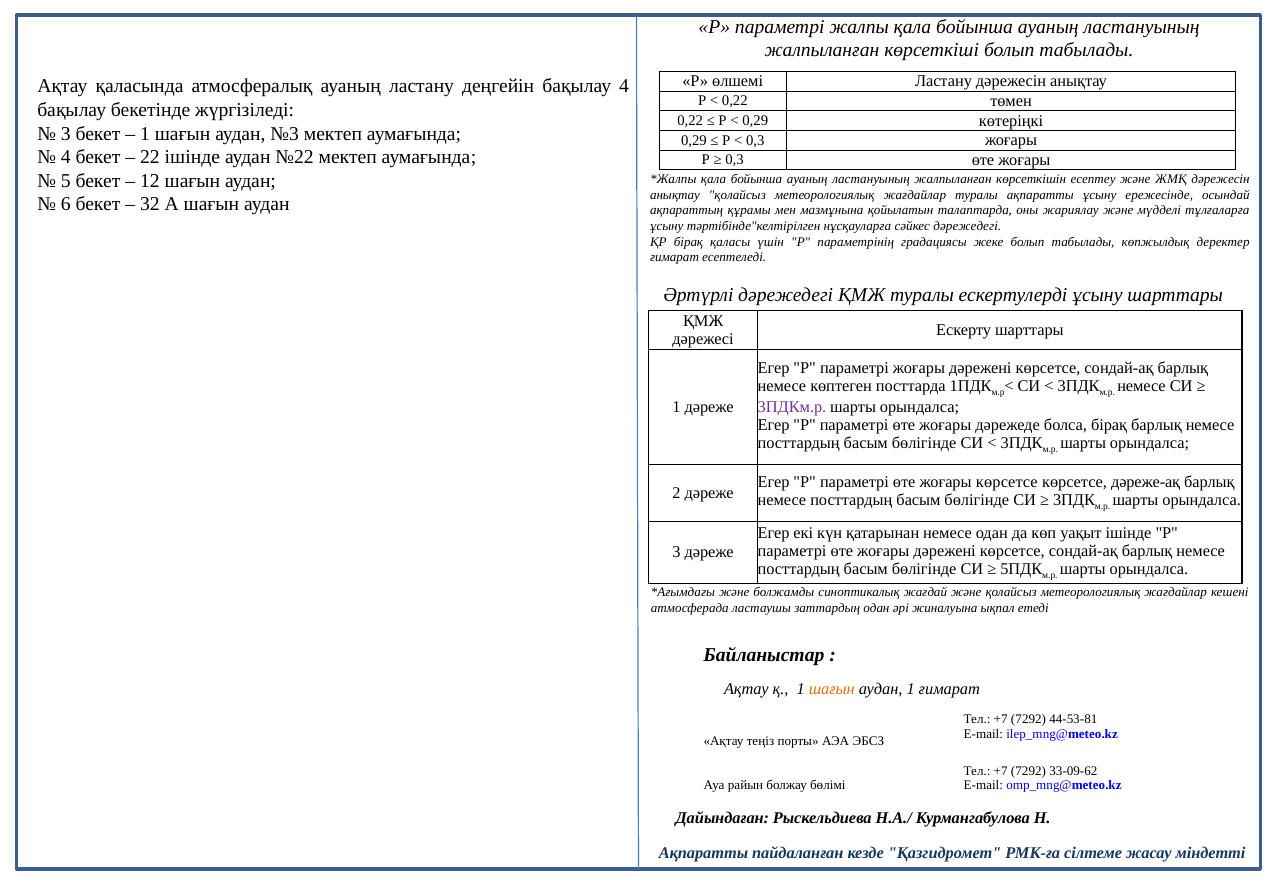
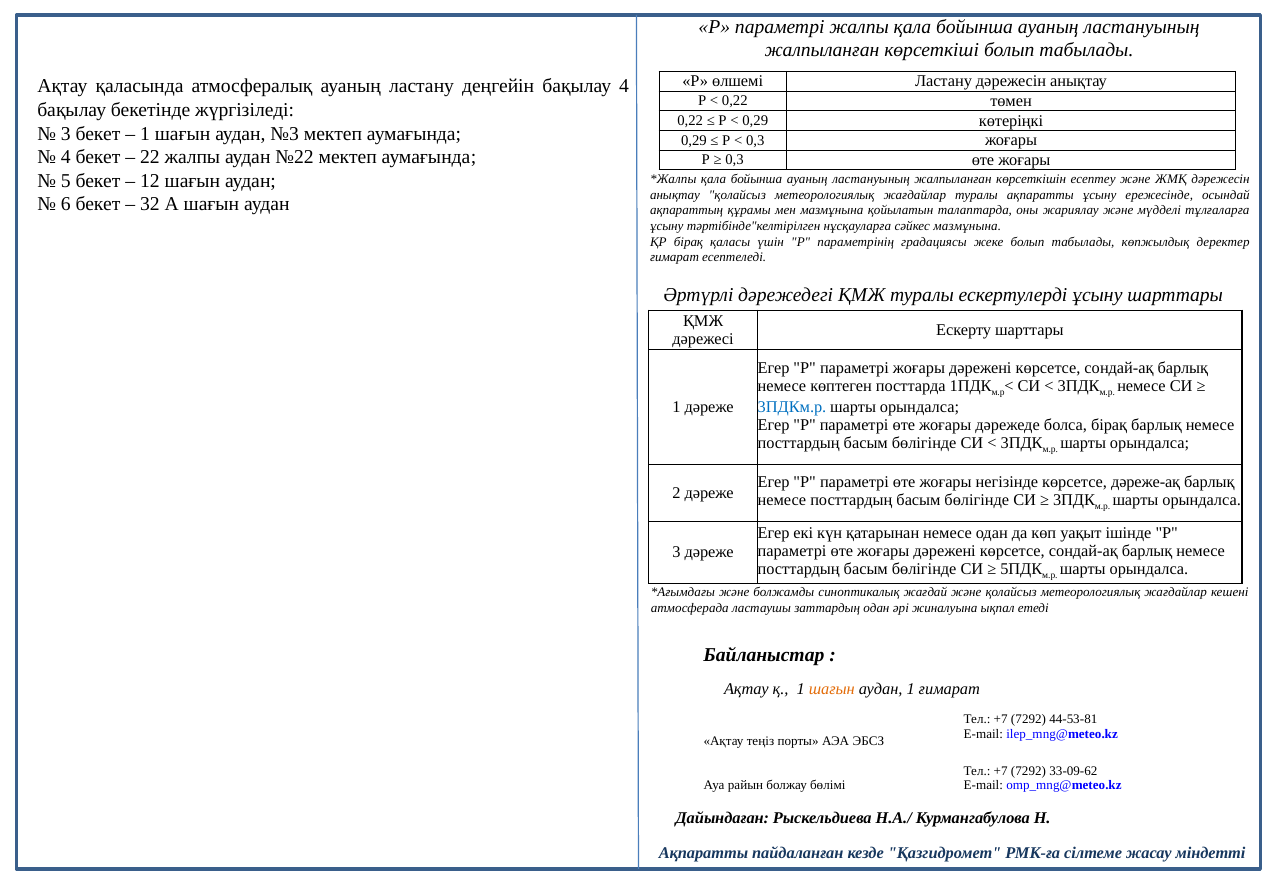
22 ішінде: ішінде -> жалпы
сәйкес дәрежедегі: дәрежедегі -> мазмұнына
3ПДКм.р colour: purple -> blue
жоғары көрсетсе: көрсетсе -> негізінде
